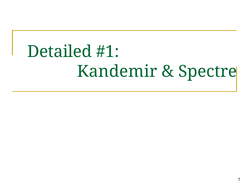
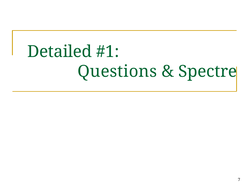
Kandemir: Kandemir -> Questions
